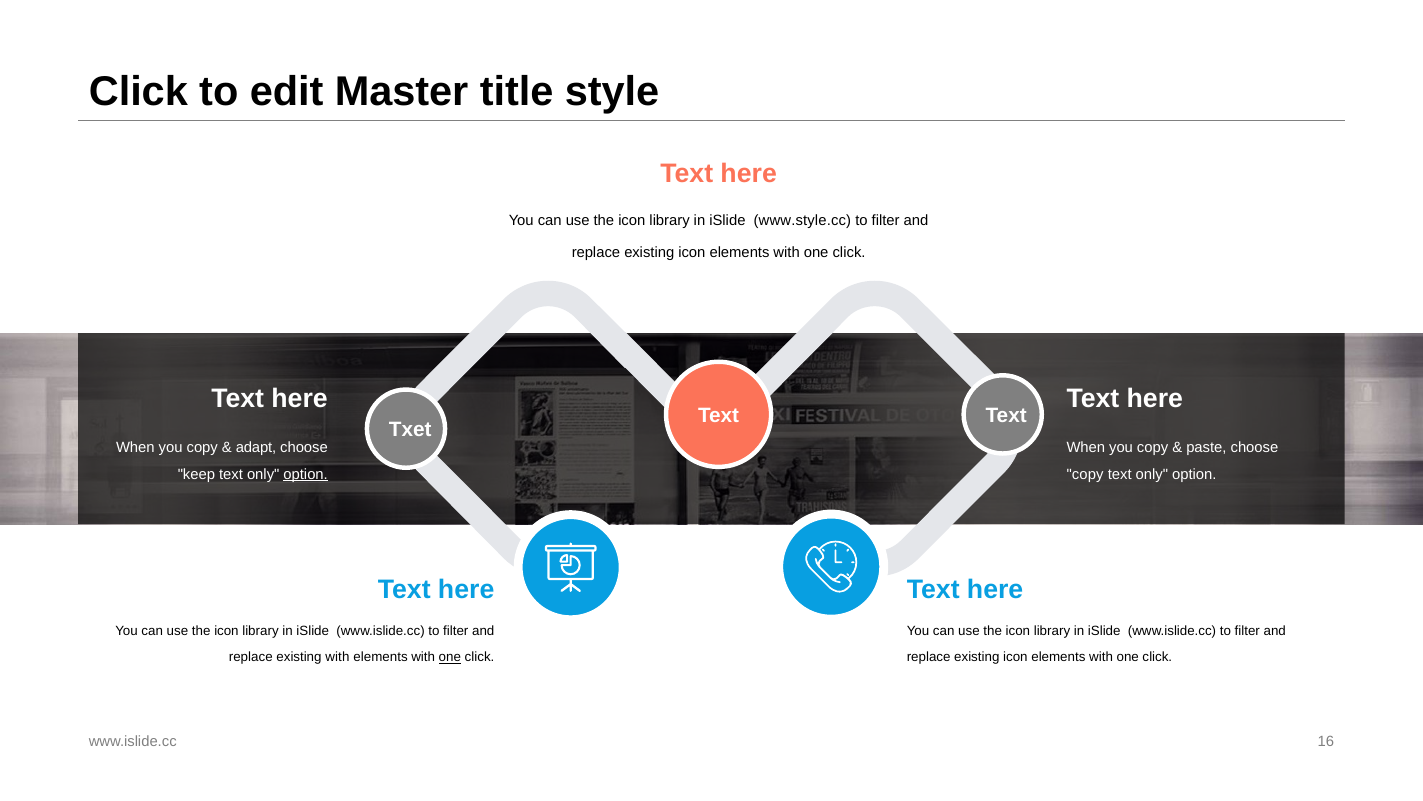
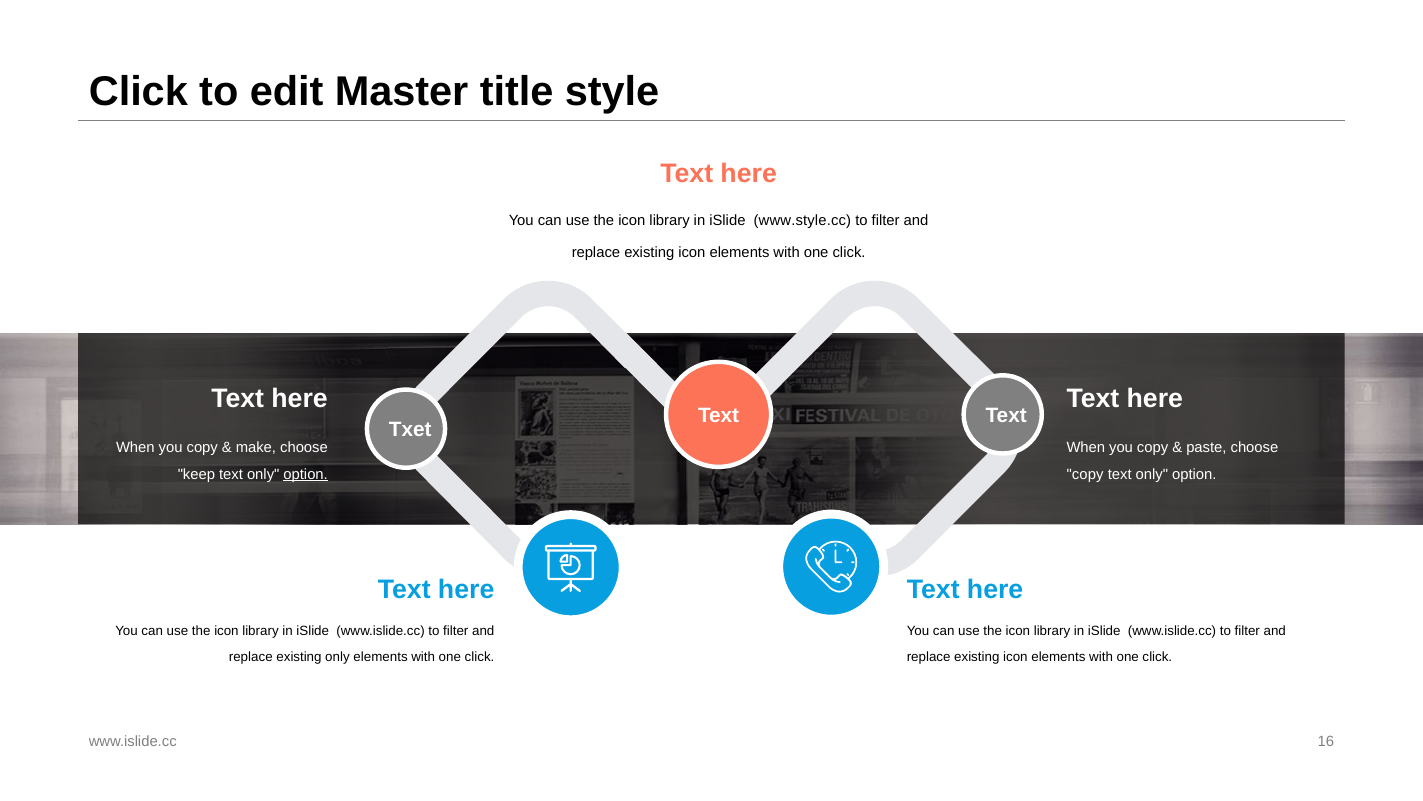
adapt: adapt -> make
existing with: with -> only
one at (450, 657) underline: present -> none
